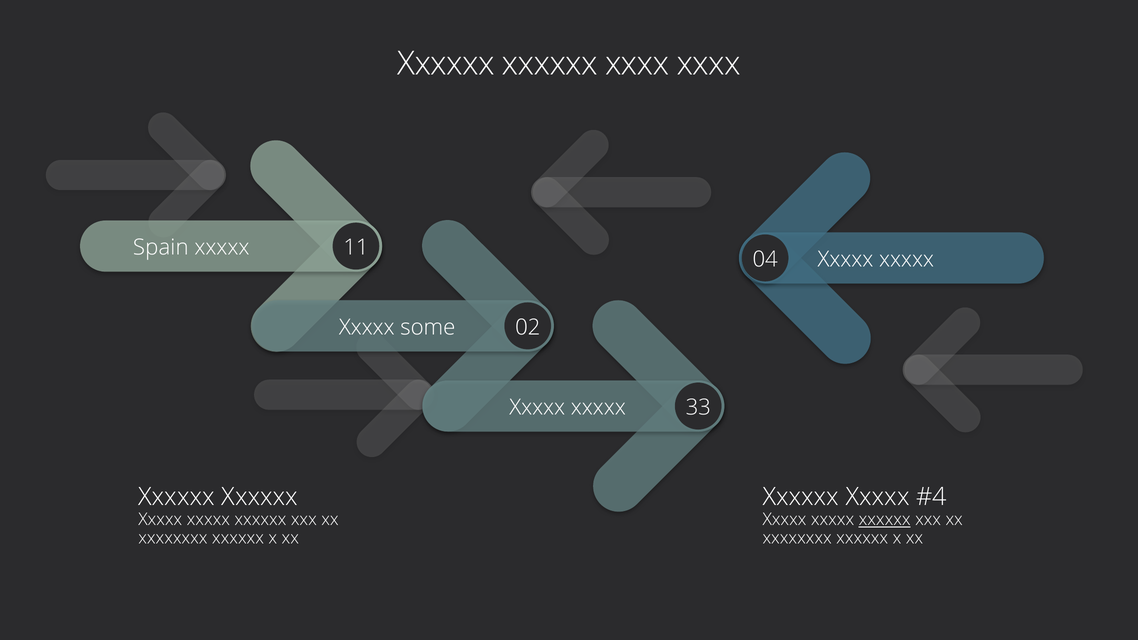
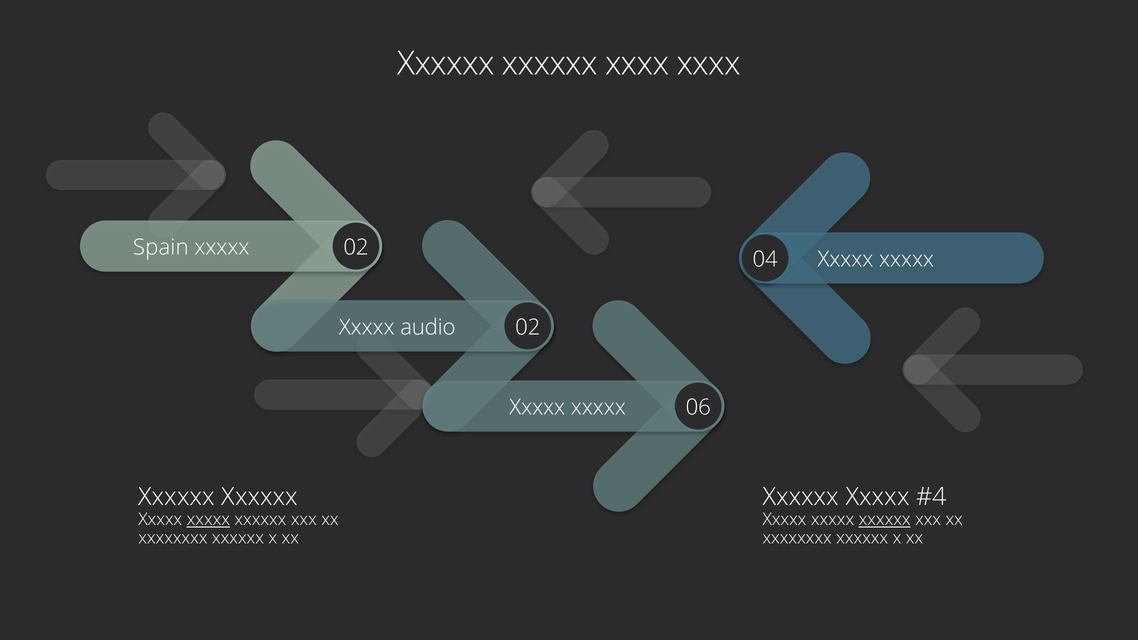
xxxxx 11: 11 -> 02
some: some -> audio
33: 33 -> 06
xxxxx at (208, 520) underline: none -> present
